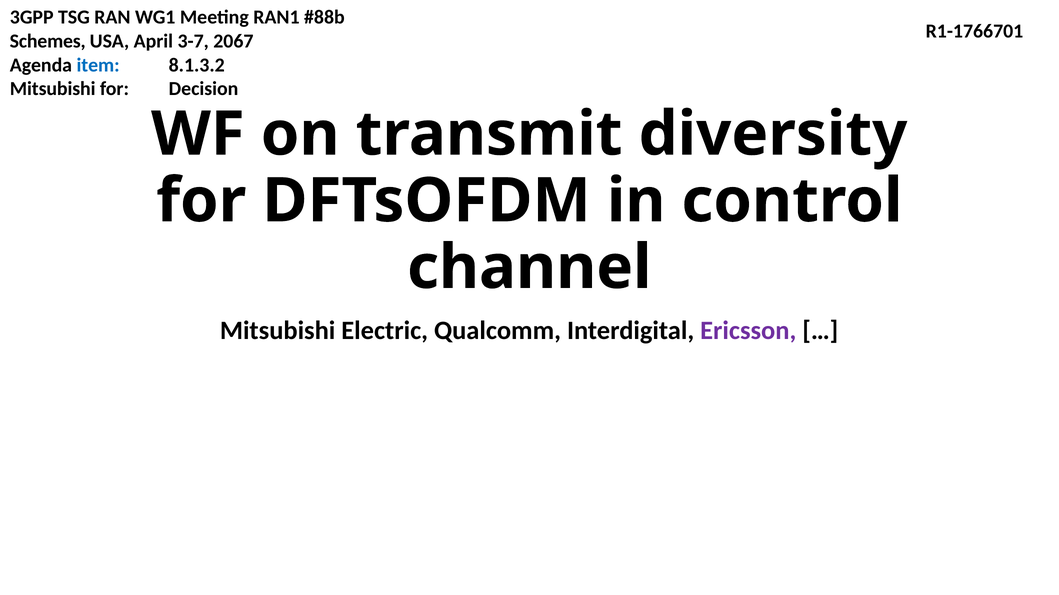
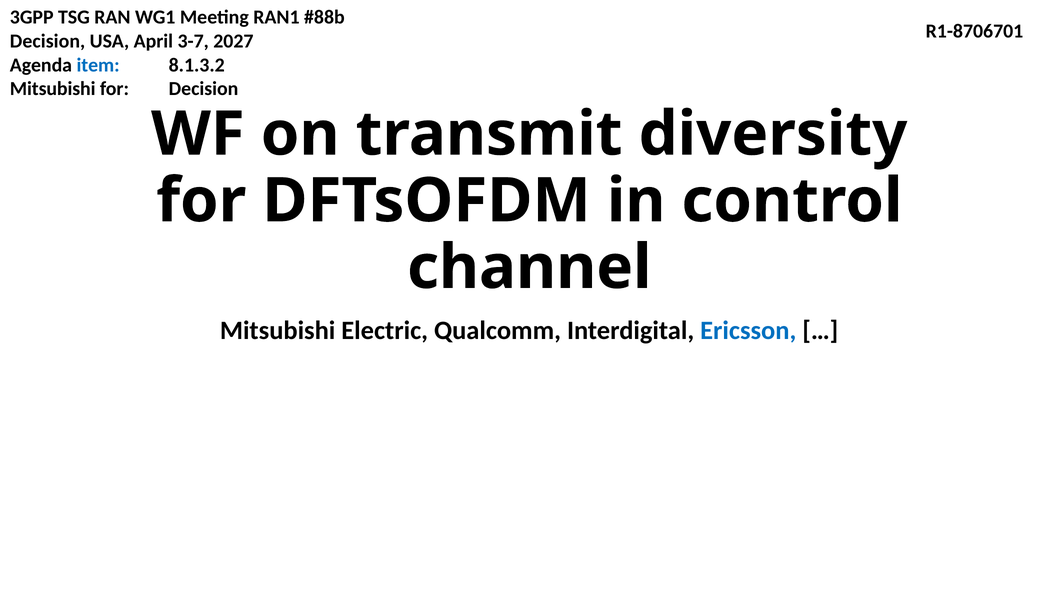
R1-1766701: R1-1766701 -> R1-8706701
Schemes at (48, 41): Schemes -> Decision
2067: 2067 -> 2027
Ericsson colour: purple -> blue
